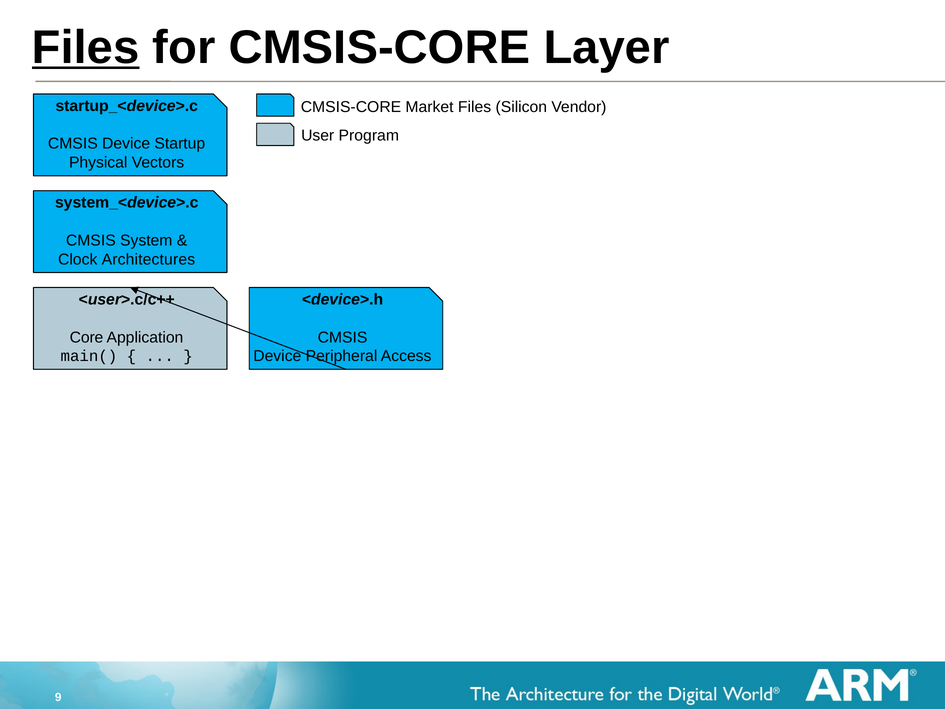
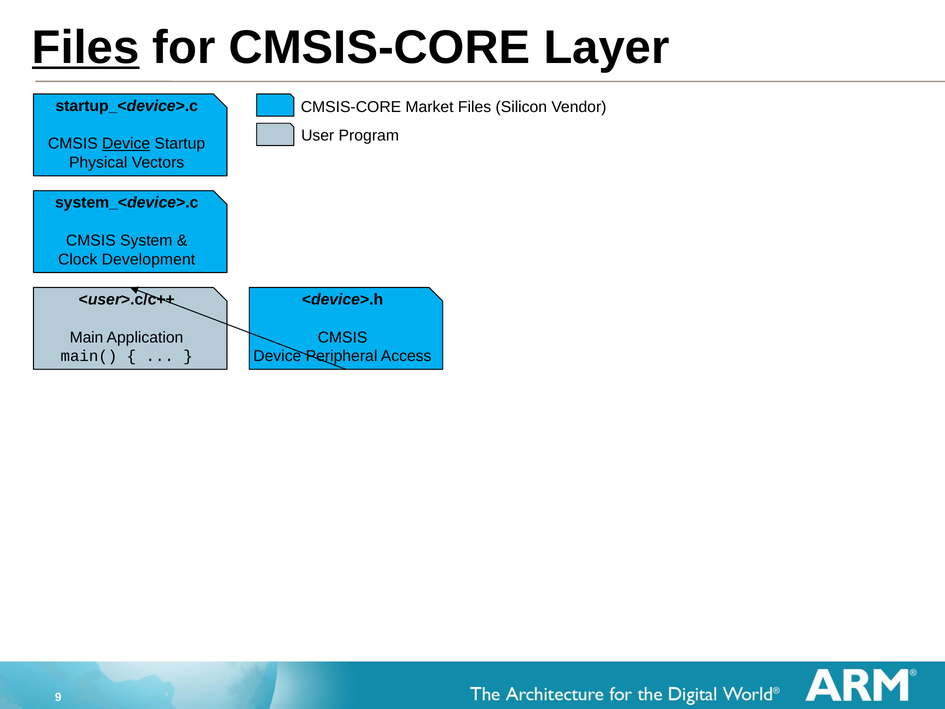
Device at (126, 144) underline: none -> present
Architectures: Architectures -> Development
Core: Core -> Main
